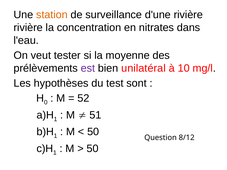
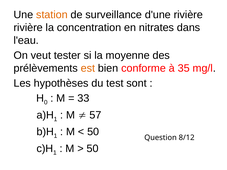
est colour: purple -> orange
unilatéral: unilatéral -> conforme
10: 10 -> 35
52: 52 -> 33
51: 51 -> 57
